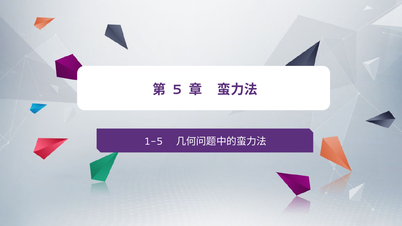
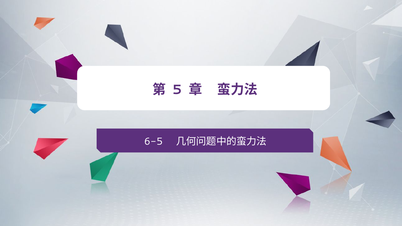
1-5: 1-5 -> 6-5
